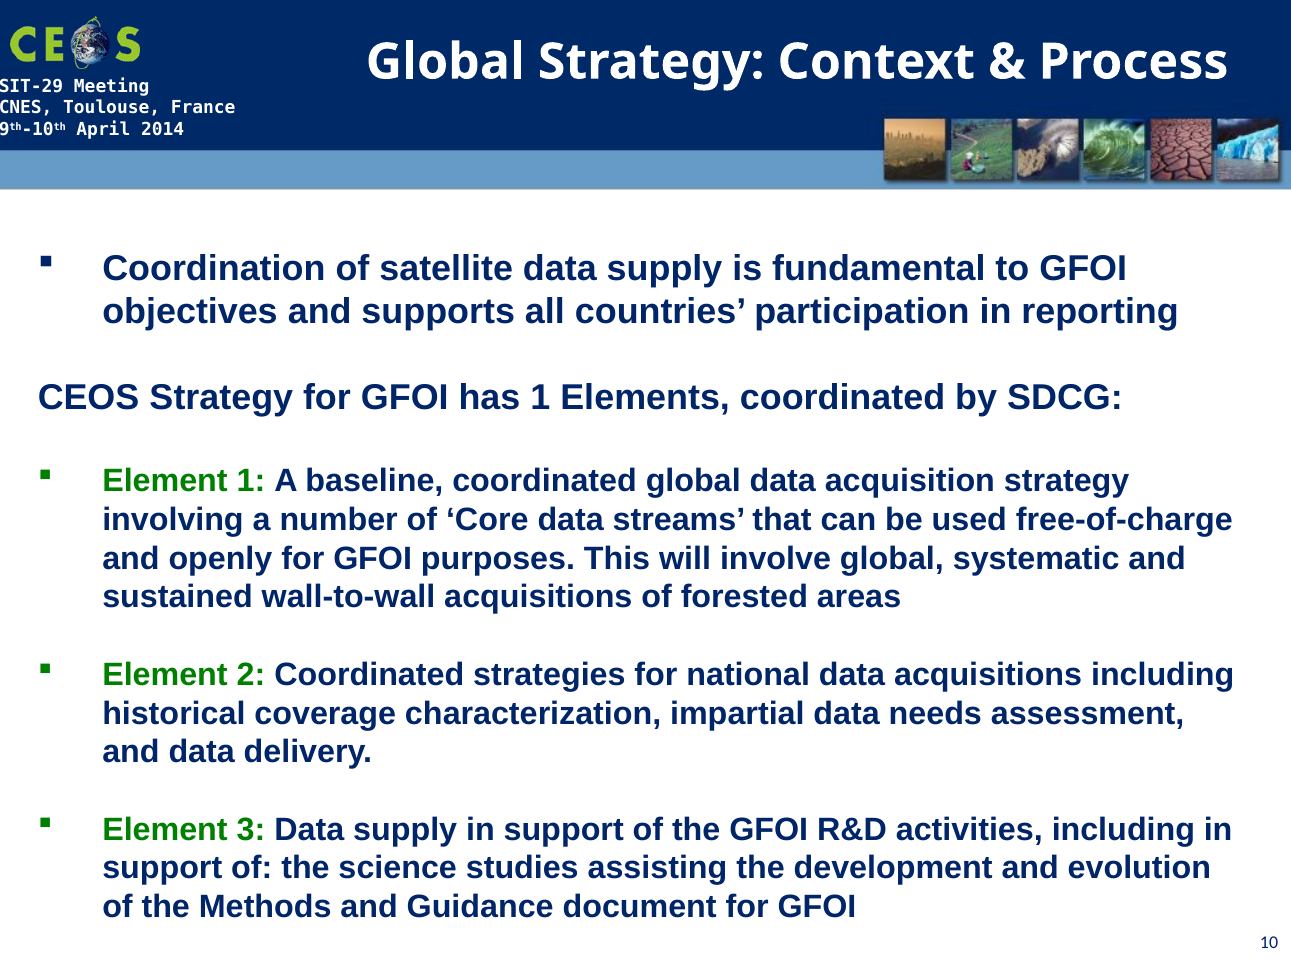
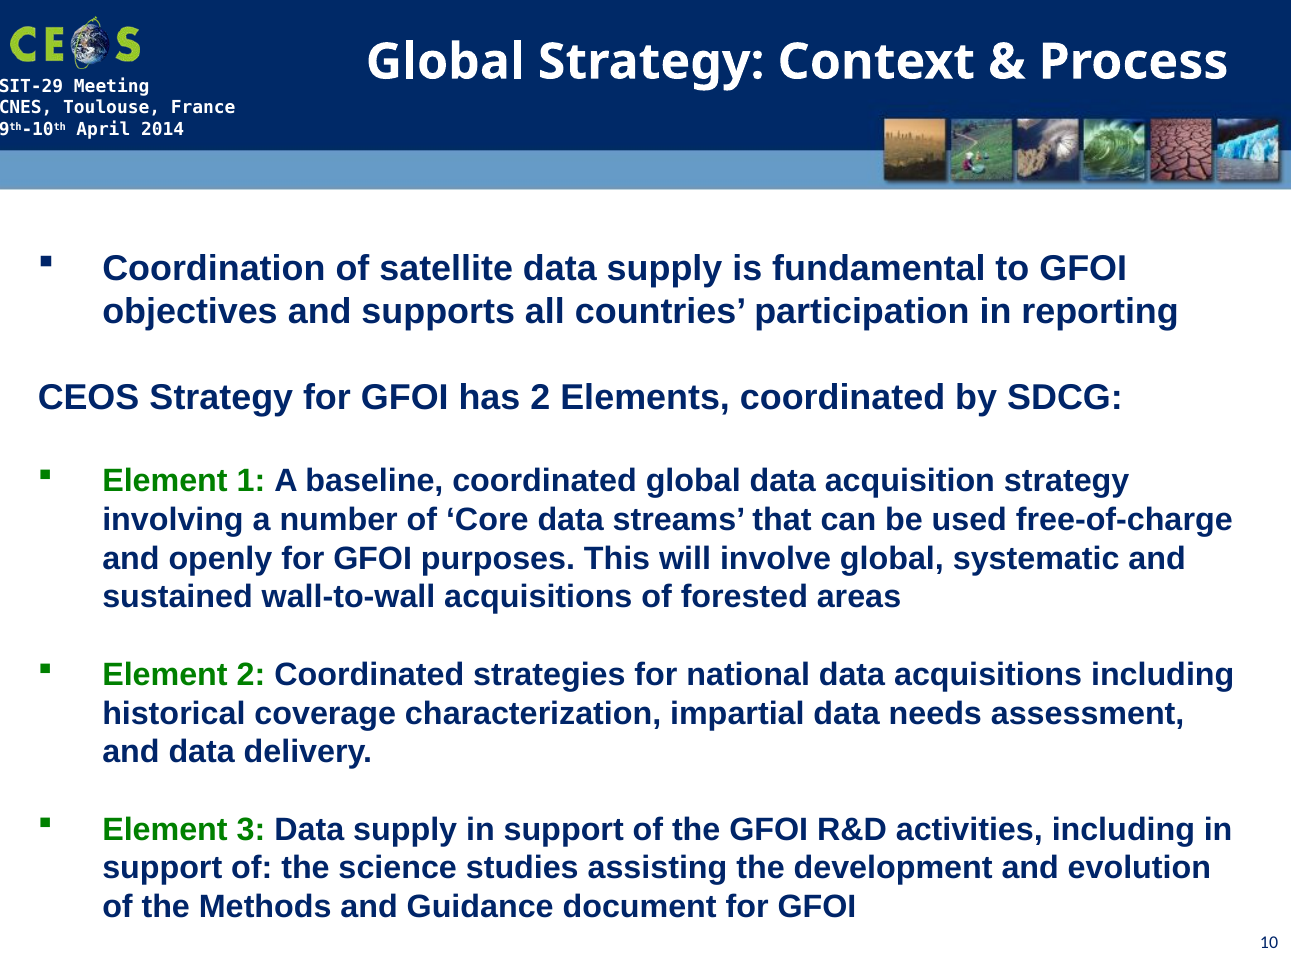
has 1: 1 -> 2
